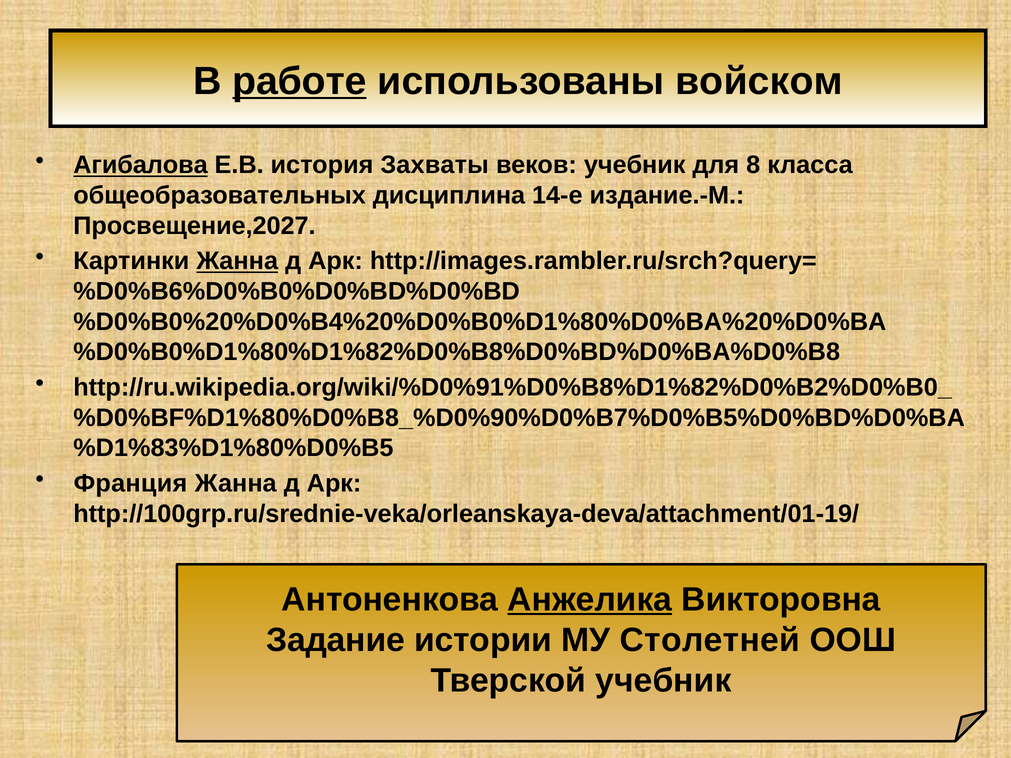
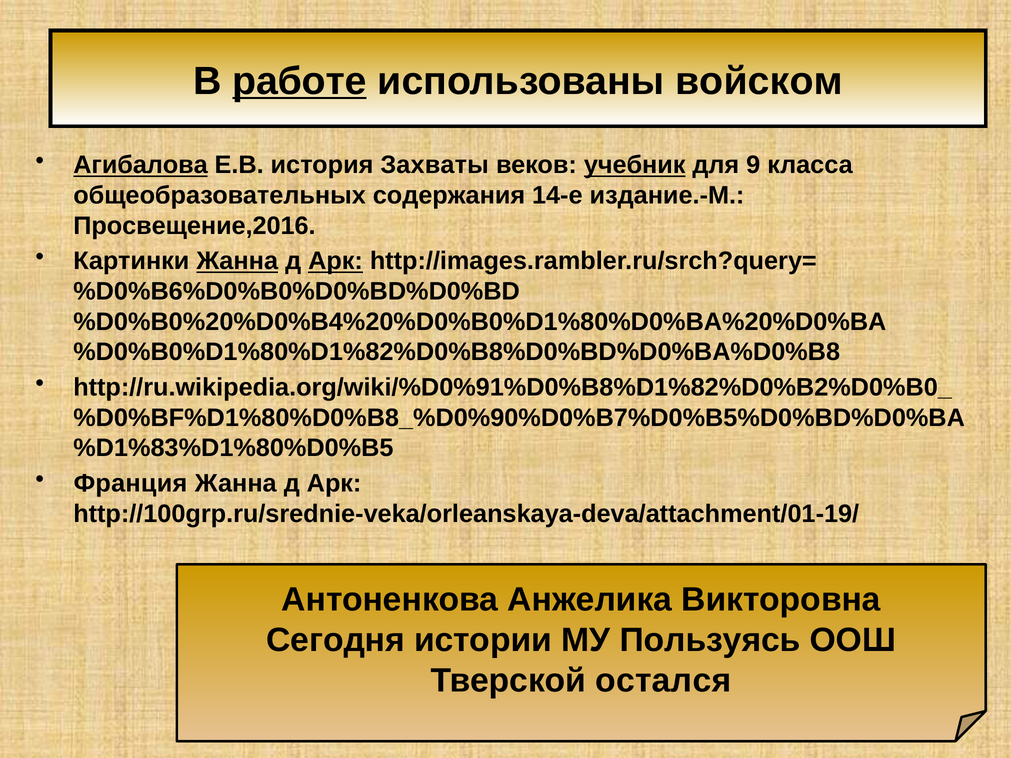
учебник at (635, 165) underline: none -> present
8: 8 -> 9
дисциплина: дисциплина -> содержания
Просвещение,2027: Просвещение,2027 -> Просвещение,2016
Арк at (336, 261) underline: none -> present
Анжелика underline: present -> none
Задание: Задание -> Сегодня
Столетней: Столетней -> Пользуясь
Тверской учебник: учебник -> остался
